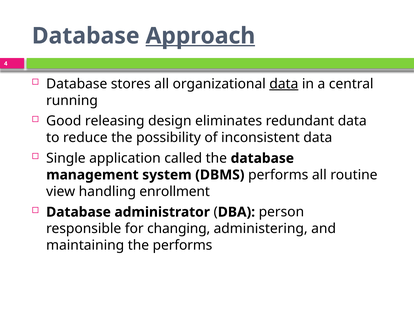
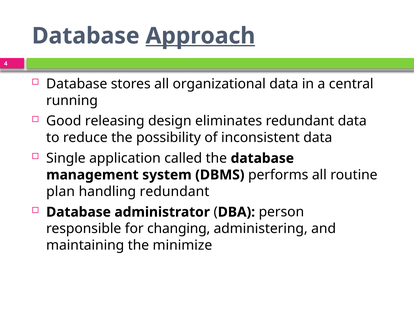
data at (284, 84) underline: present -> none
view: view -> plan
handling enrollment: enrollment -> redundant
the performs: performs -> minimize
